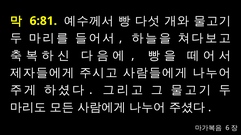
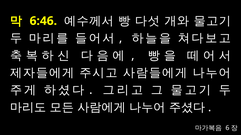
6:81: 6:81 -> 6:46
